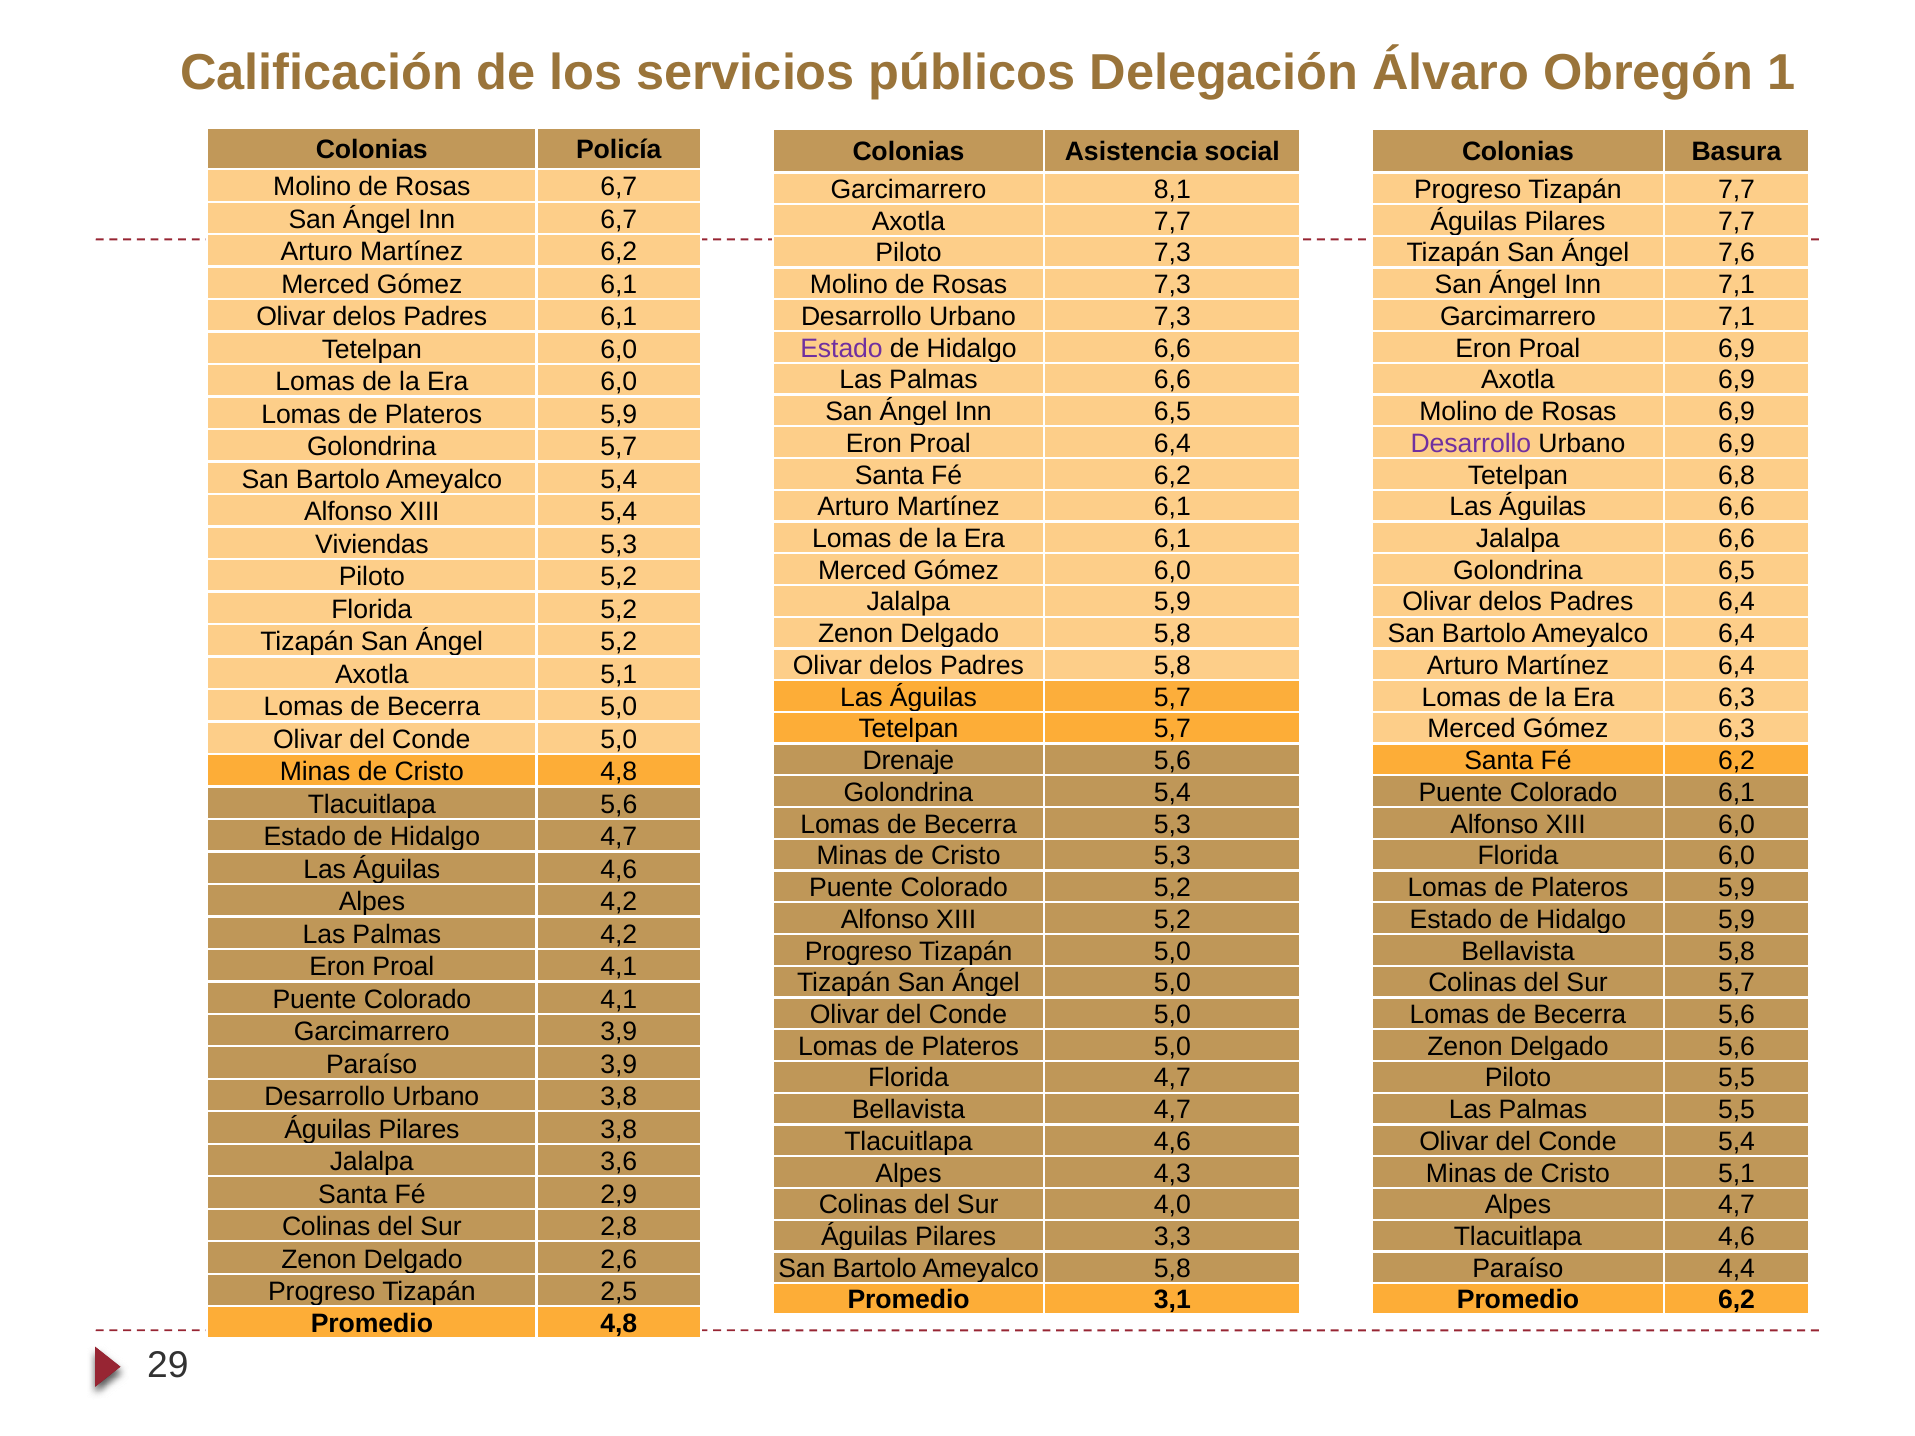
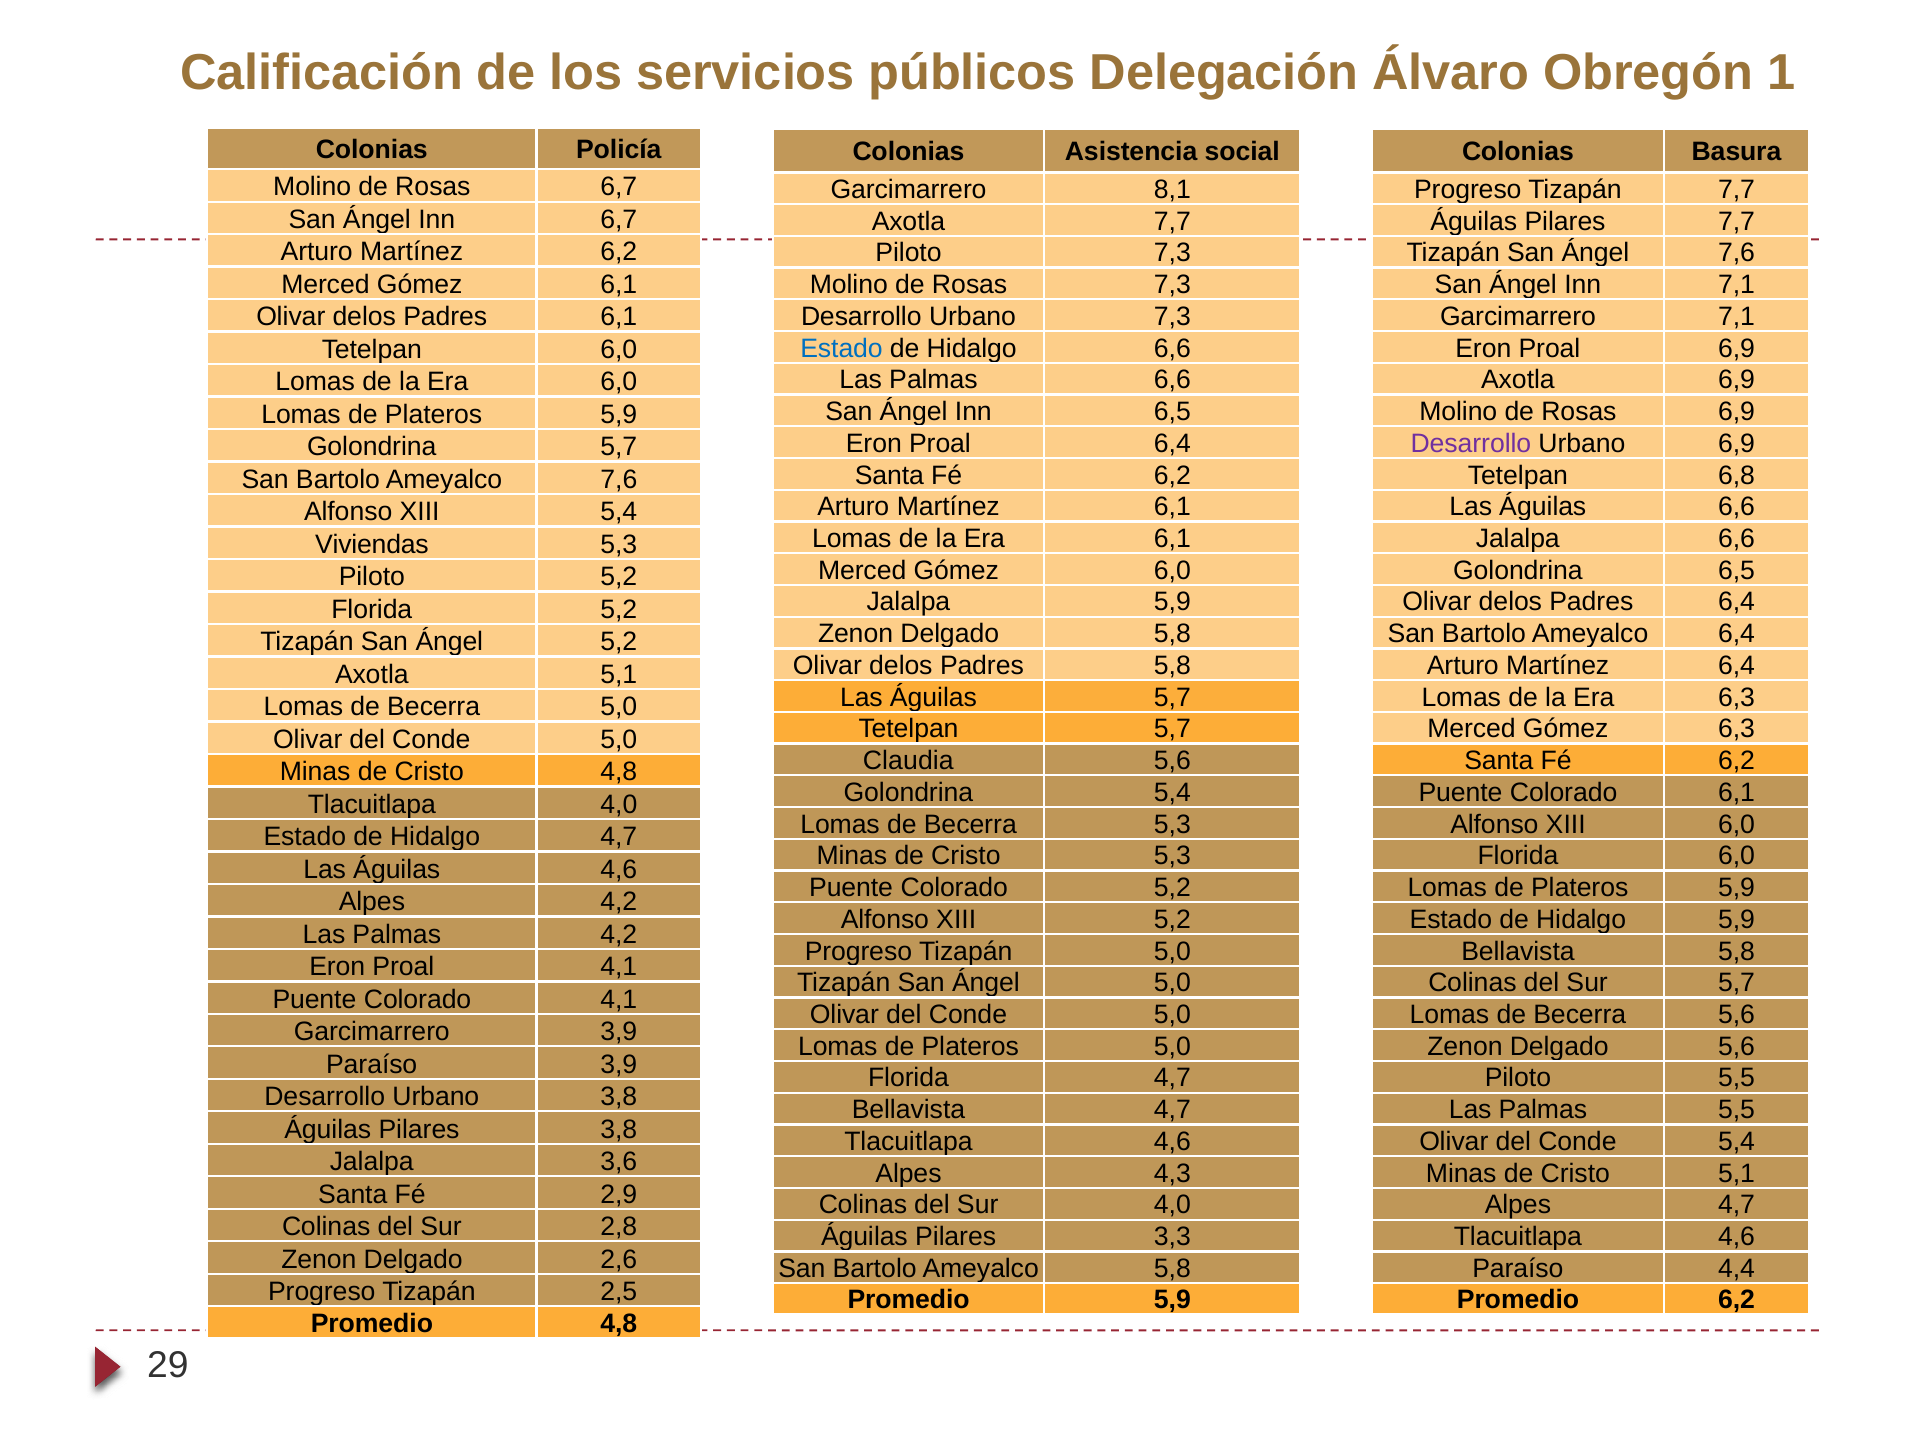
Estado at (842, 348) colour: purple -> blue
Ameyalco 5,4: 5,4 -> 7,6
Drenaje: Drenaje -> Claudia
Tlacuitlapa 5,6: 5,6 -> 4,0
Promedio 3,1: 3,1 -> 5,9
